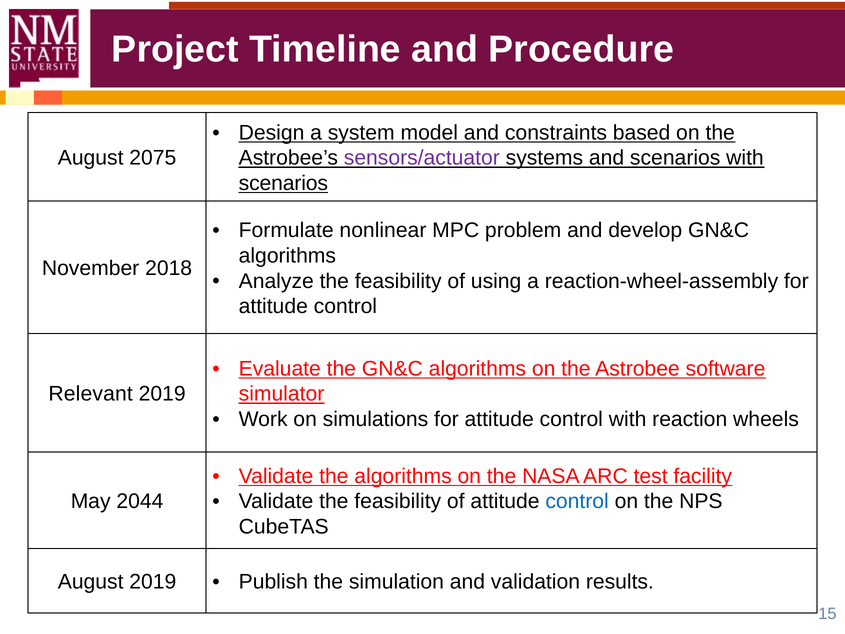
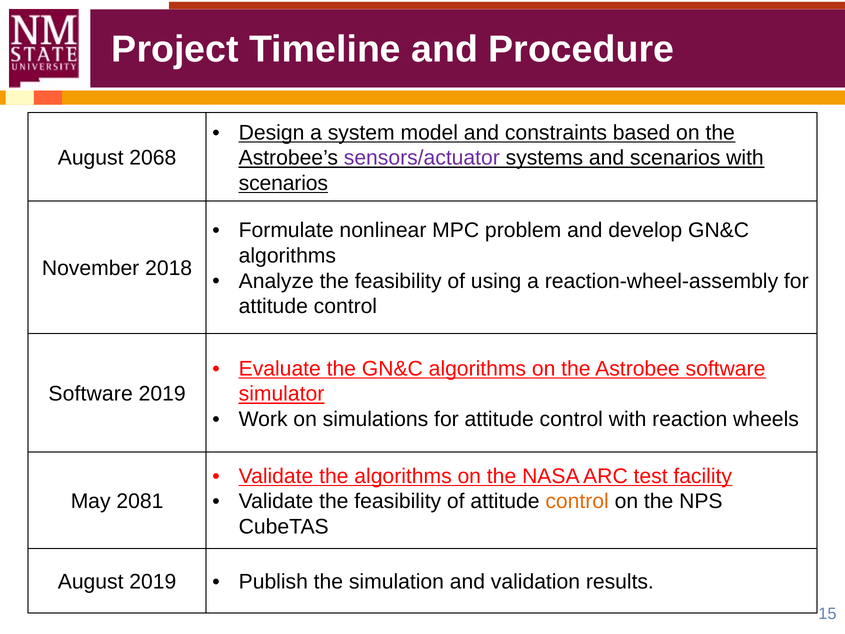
2075: 2075 -> 2068
Relevant at (91, 394): Relevant -> Software
2044: 2044 -> 2081
control at (577, 501) colour: blue -> orange
